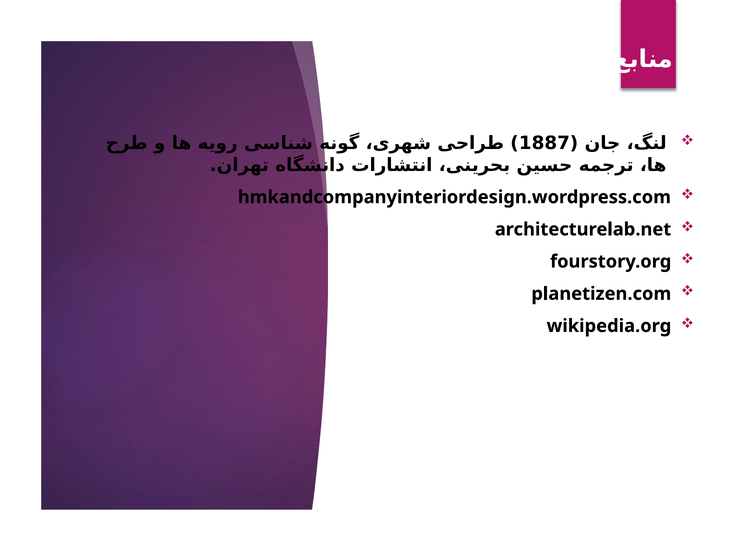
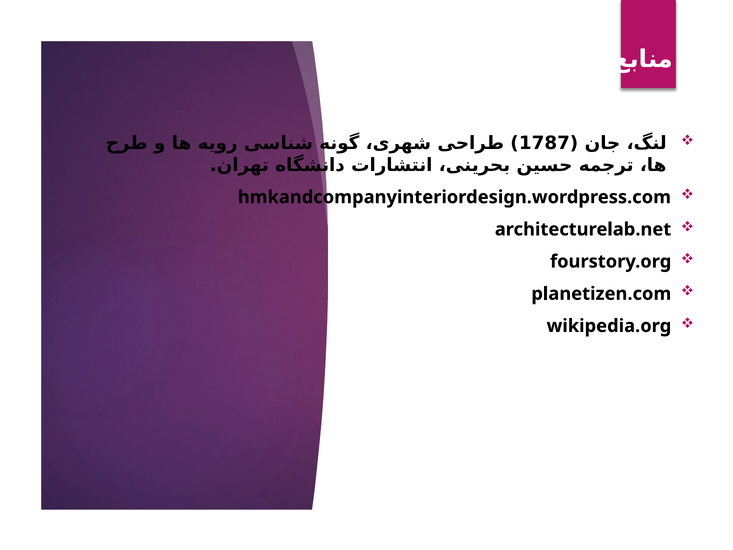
1887: 1887 -> 1787
